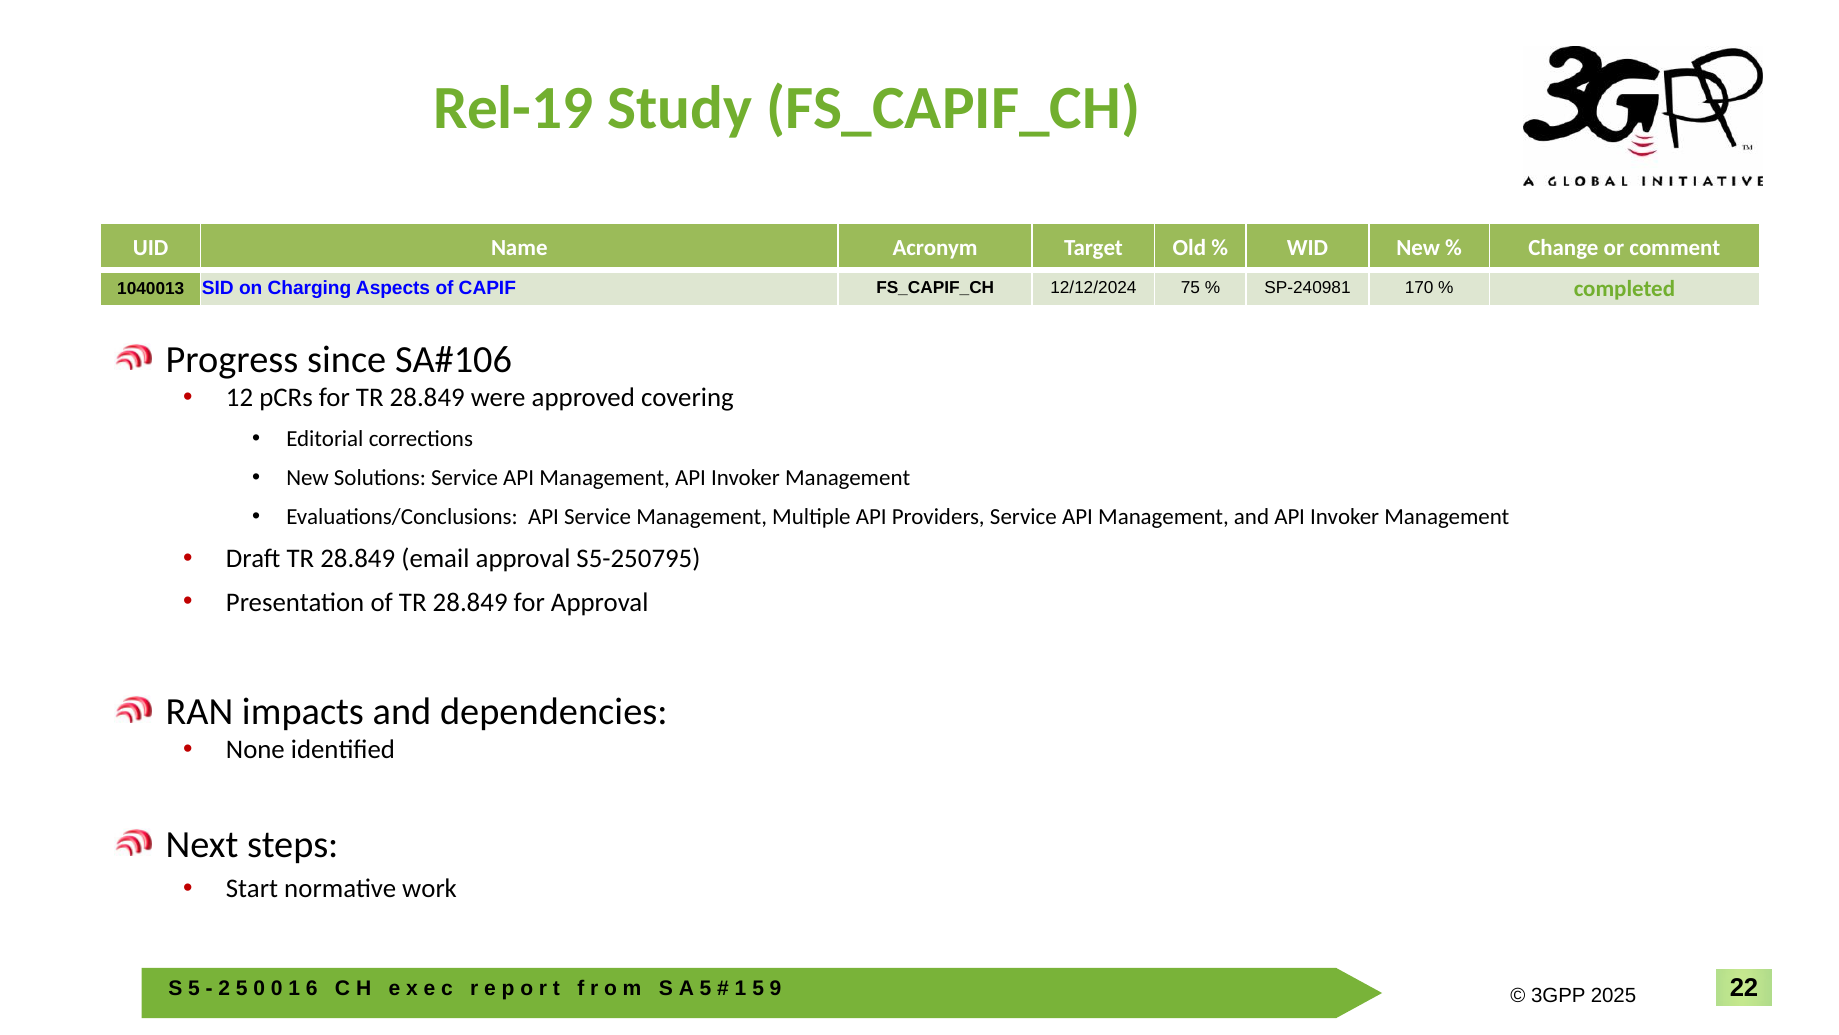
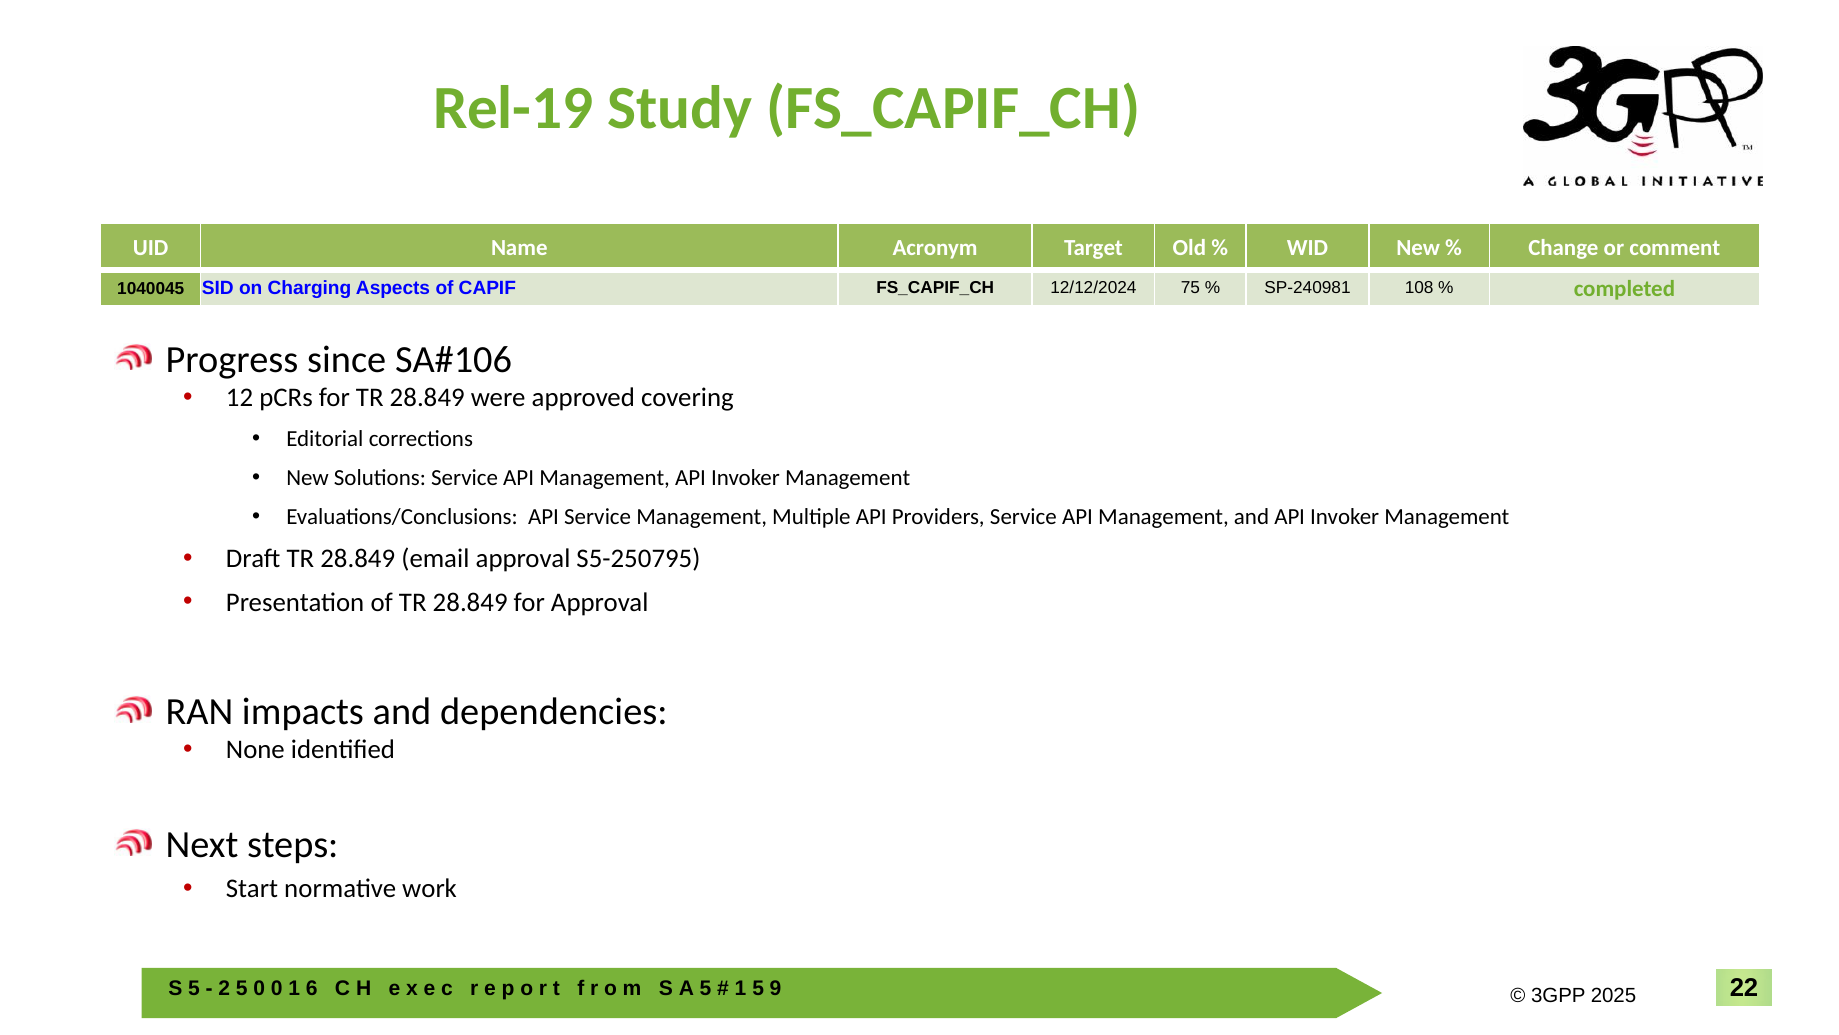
1040013: 1040013 -> 1040045
170: 170 -> 108
